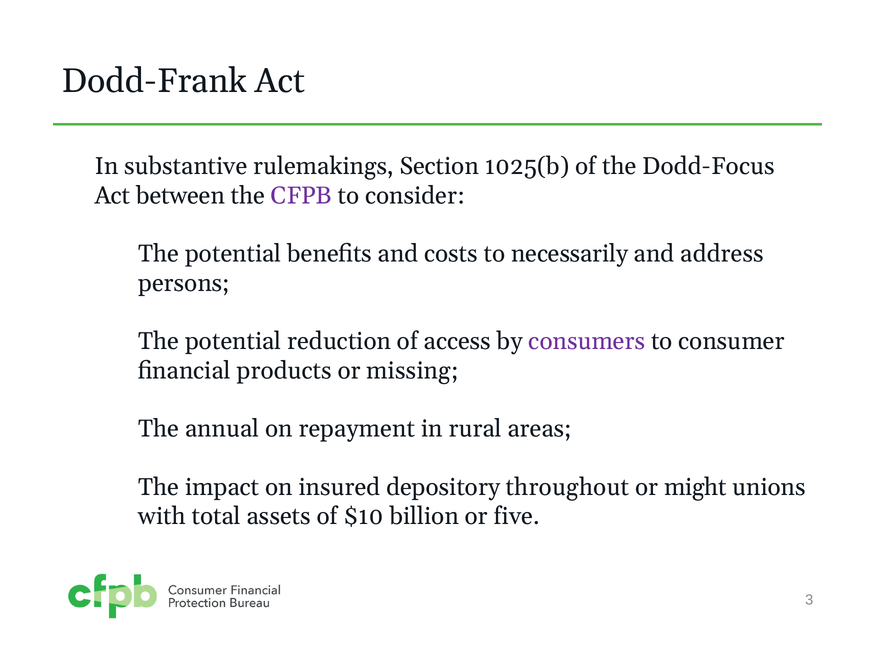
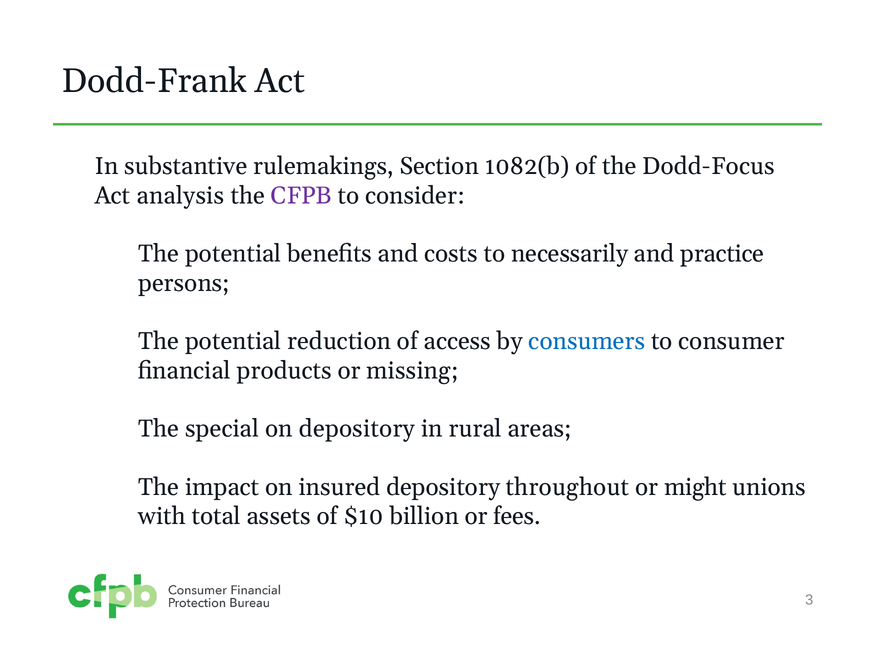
1025(b: 1025(b -> 1082(b
between: between -> analysis
address: address -> practice
consumers colour: purple -> blue
annual: annual -> special
on repayment: repayment -> depository
five: five -> fees
